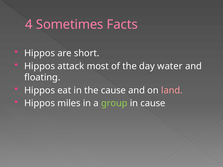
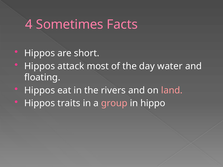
the cause: cause -> rivers
miles: miles -> traits
group colour: light green -> pink
in cause: cause -> hippo
